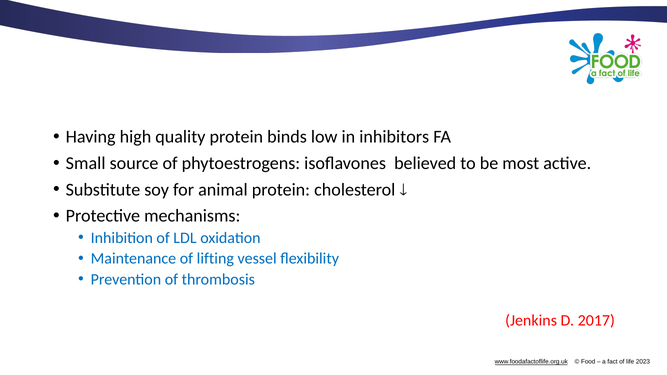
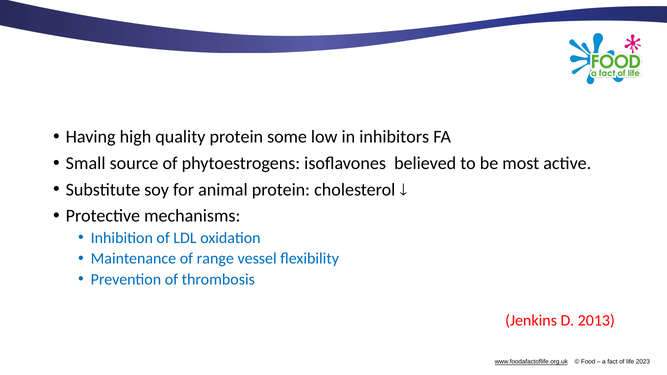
binds: binds -> some
lifting: lifting -> range
2017: 2017 -> 2013
